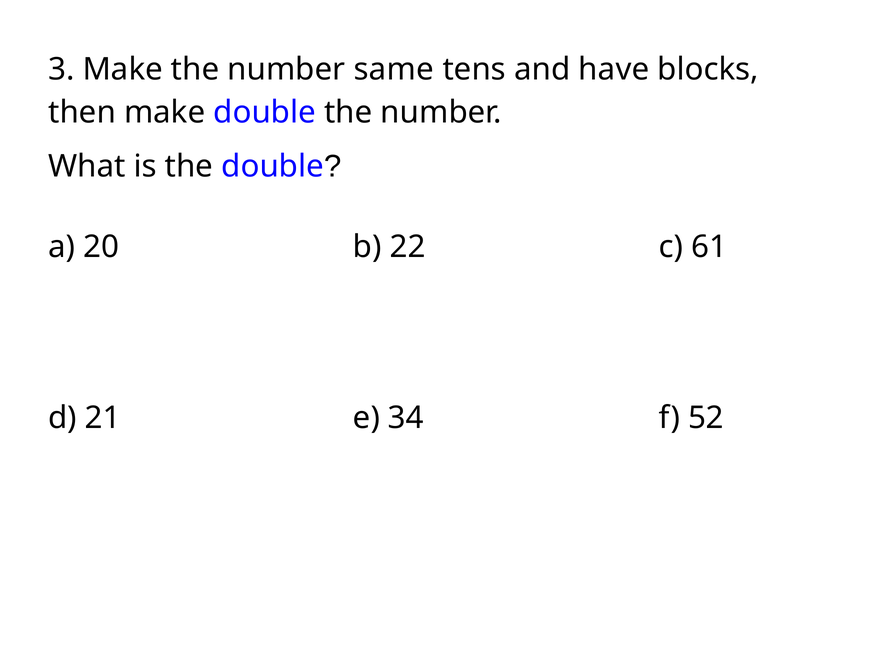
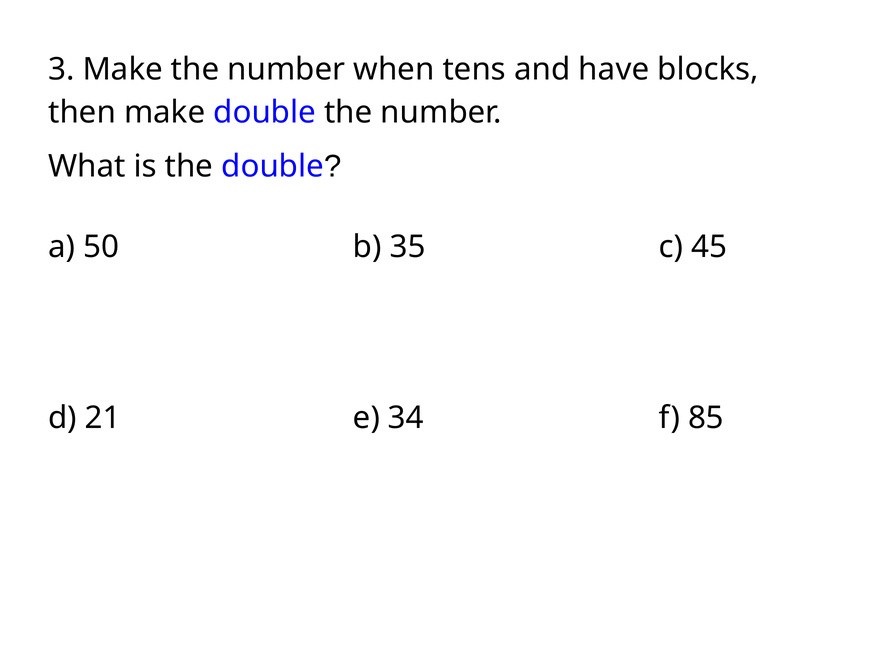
same: same -> when
20: 20 -> 50
22: 22 -> 35
61: 61 -> 45
52: 52 -> 85
